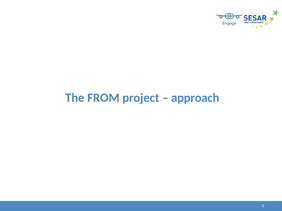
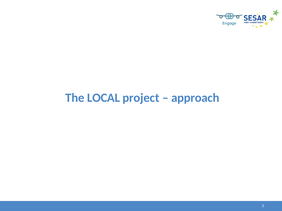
FROM: FROM -> LOCAL
